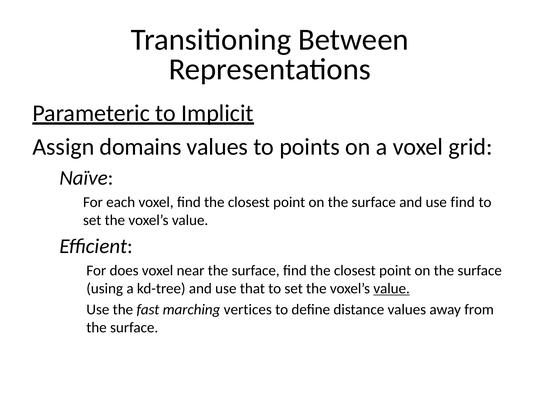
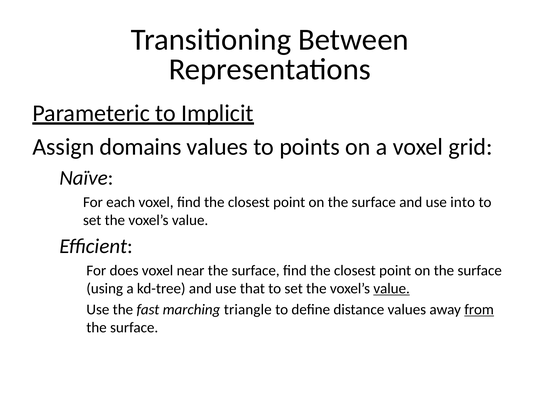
use find: find -> into
vertices: vertices -> triangle
from underline: none -> present
